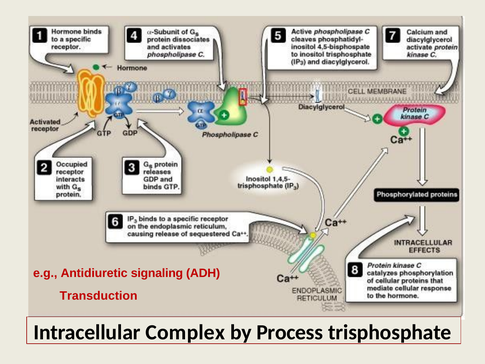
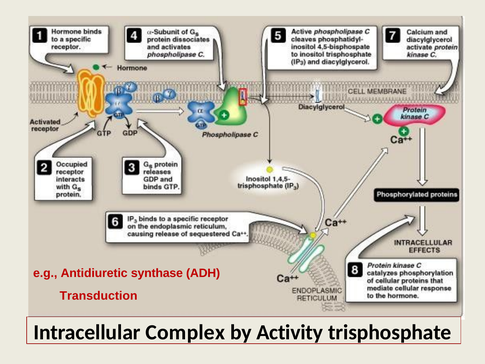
signaling: signaling -> synthase
Process: Process -> Activity
